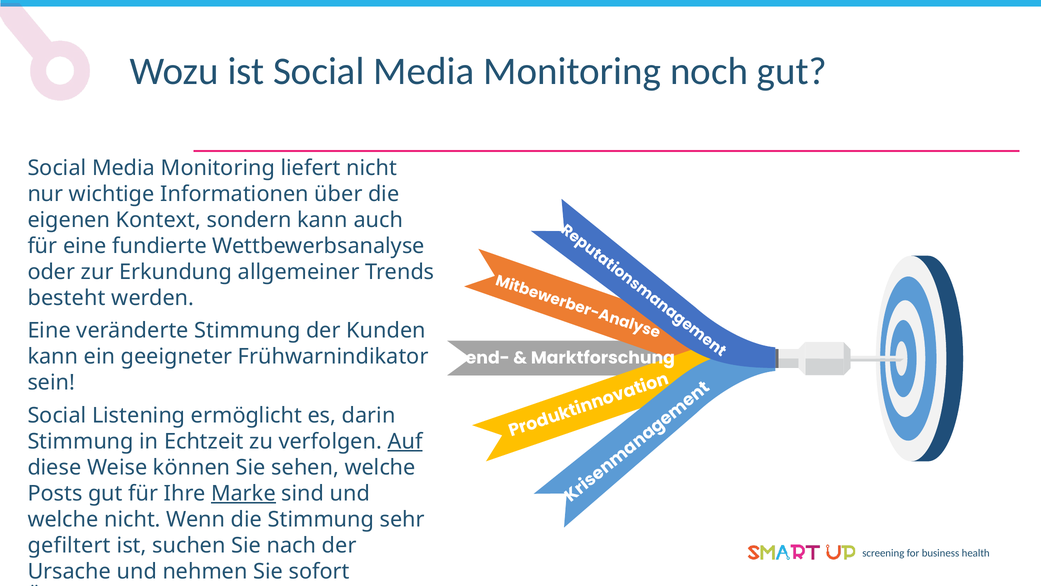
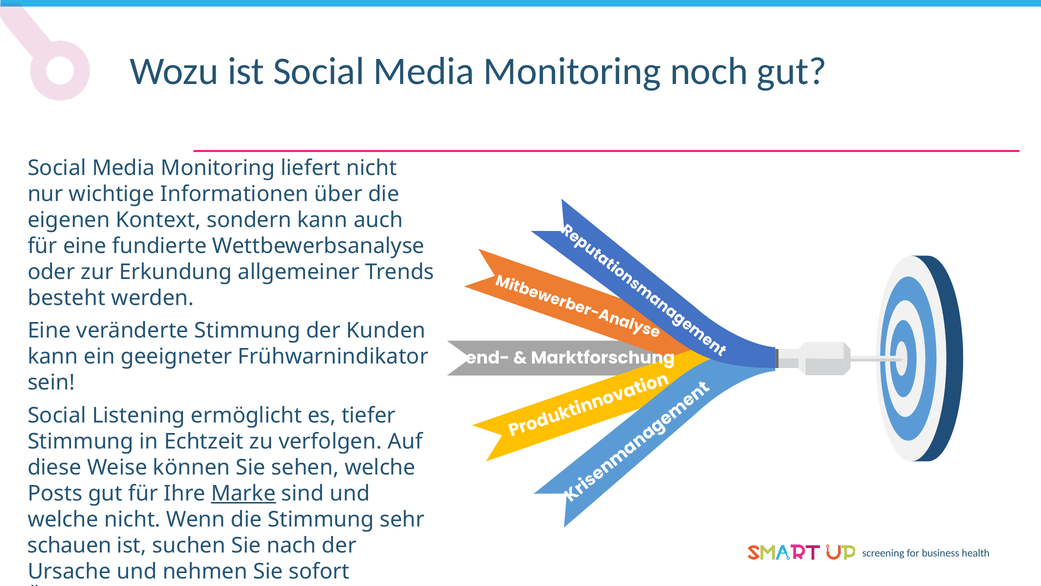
darin: darin -> tiefer
Auf underline: present -> none
gefiltert: gefiltert -> schauen
